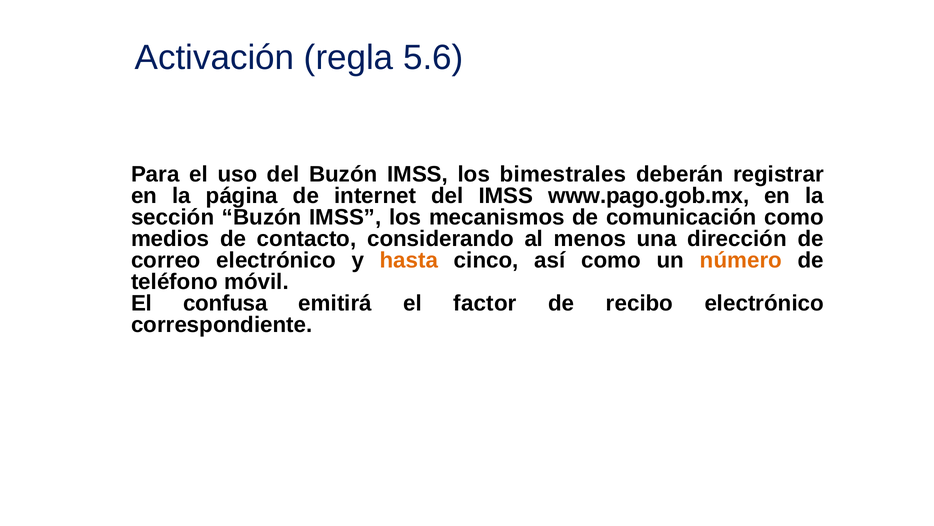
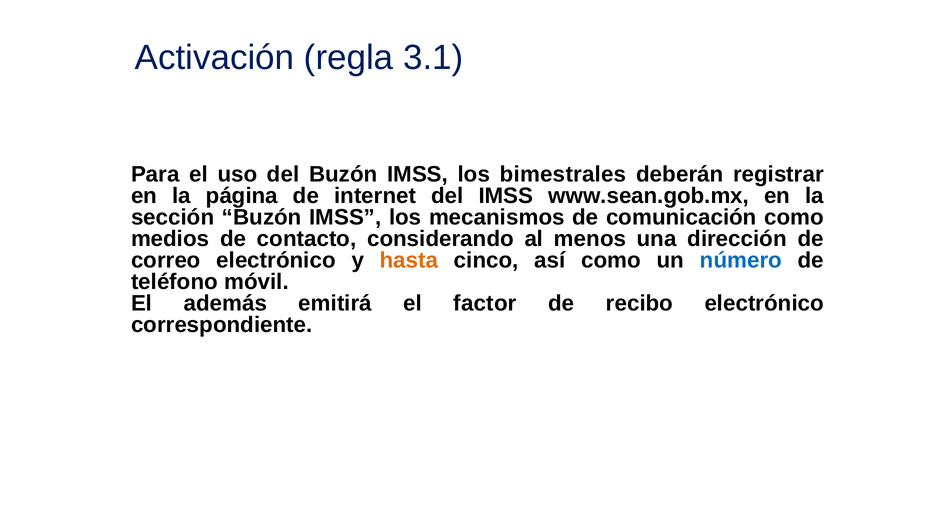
5.6: 5.6 -> 3.1
www.pago.gob.mx: www.pago.gob.mx -> www.sean.gob.mx
número colour: orange -> blue
confusa: confusa -> además
